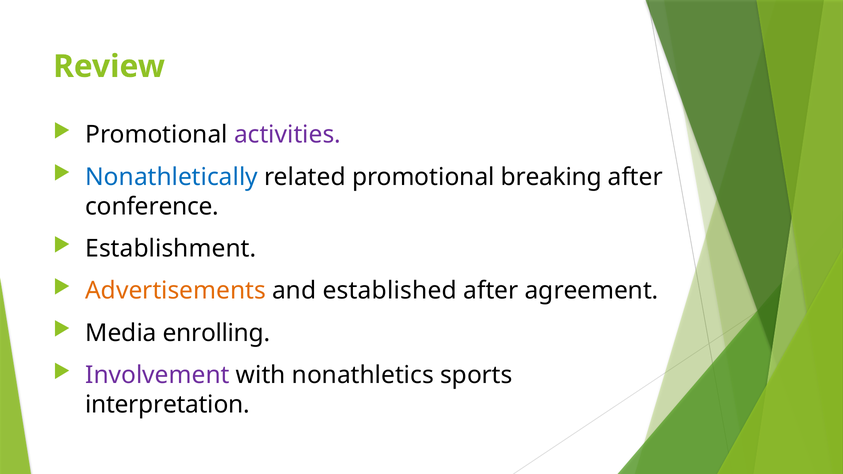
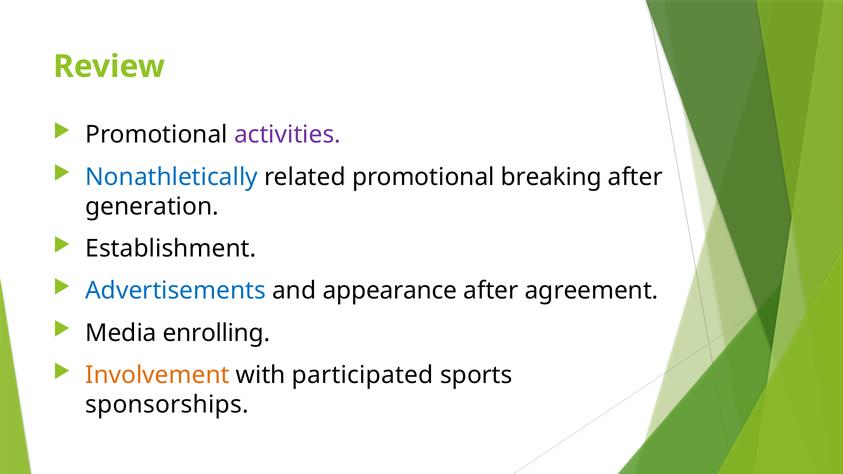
conference: conference -> generation
Advertisements colour: orange -> blue
established: established -> appearance
Involvement colour: purple -> orange
nonathletics: nonathletics -> participated
interpretation: interpretation -> sponsorships
